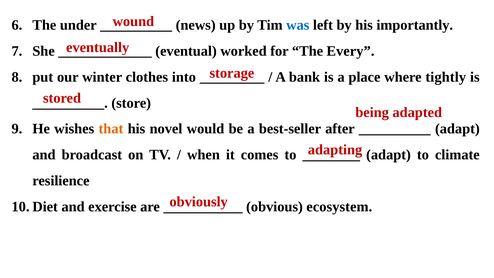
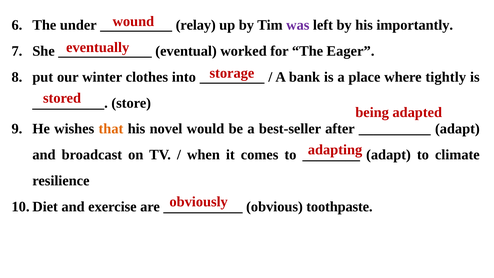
news: news -> relay
was colour: blue -> purple
Every: Every -> Eager
ecosystem: ecosystem -> toothpaste
